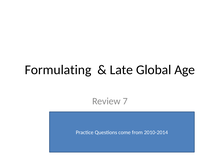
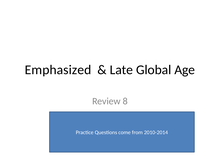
Formulating: Formulating -> Emphasized
7: 7 -> 8
